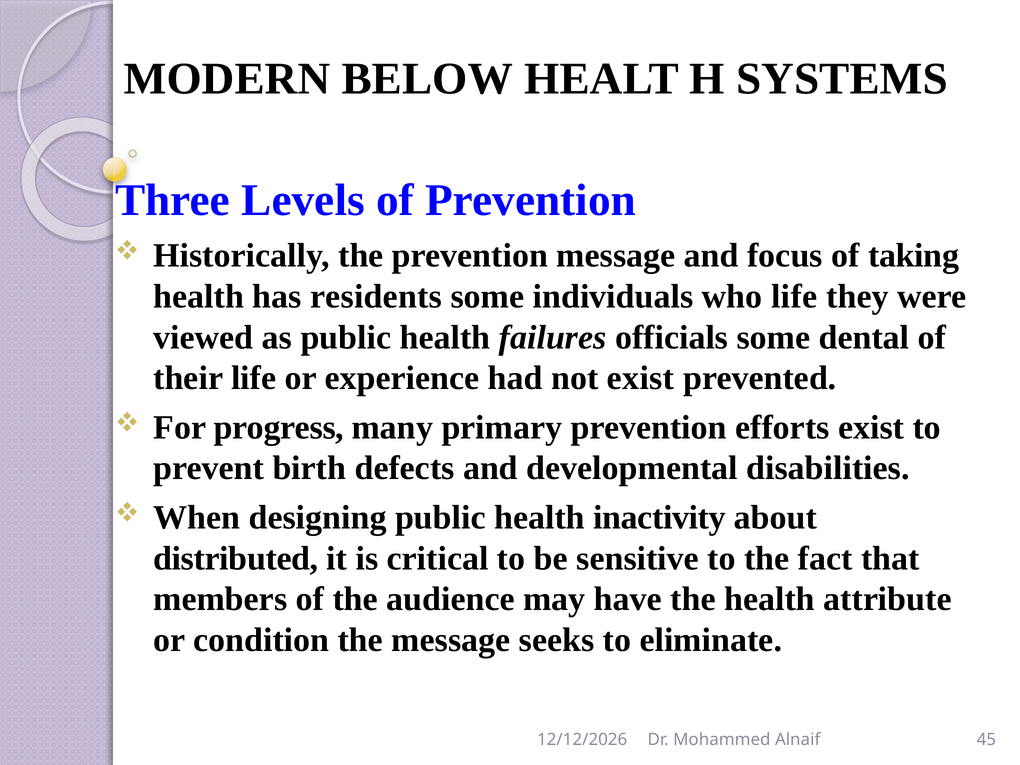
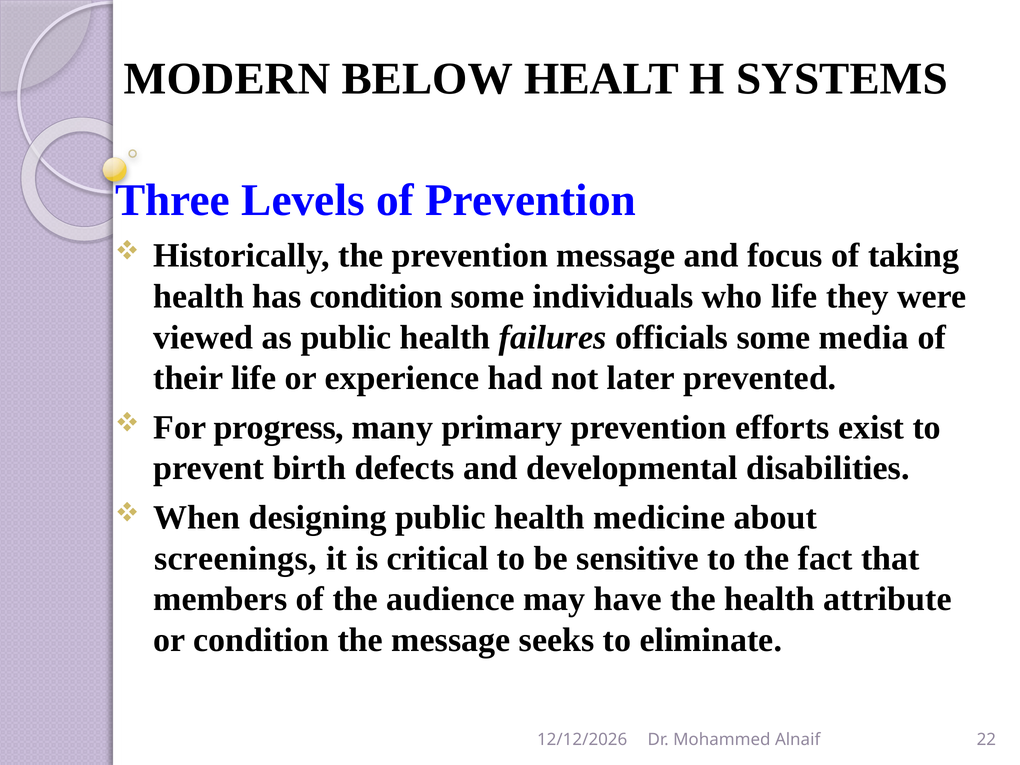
has residents: residents -> condition
dental: dental -> media
not exist: exist -> later
inactivity: inactivity -> medicine
distributed: distributed -> screenings
45: 45 -> 22
